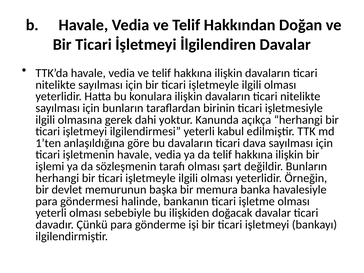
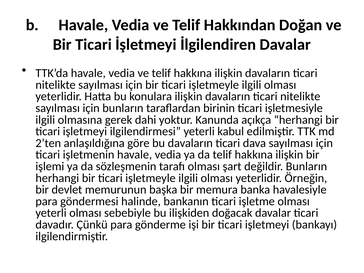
1’ten: 1’ten -> 2’ten
